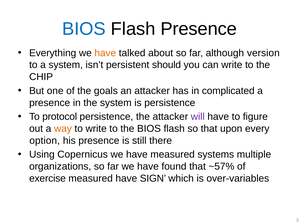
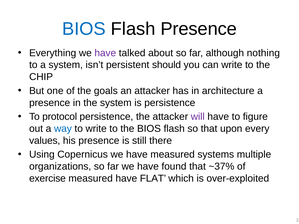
have at (105, 53) colour: orange -> purple
version: version -> nothing
complicated: complicated -> architecture
way colour: orange -> blue
option: option -> values
~57%: ~57% -> ~37%
SIGN: SIGN -> FLAT
over-variables: over-variables -> over-exploited
